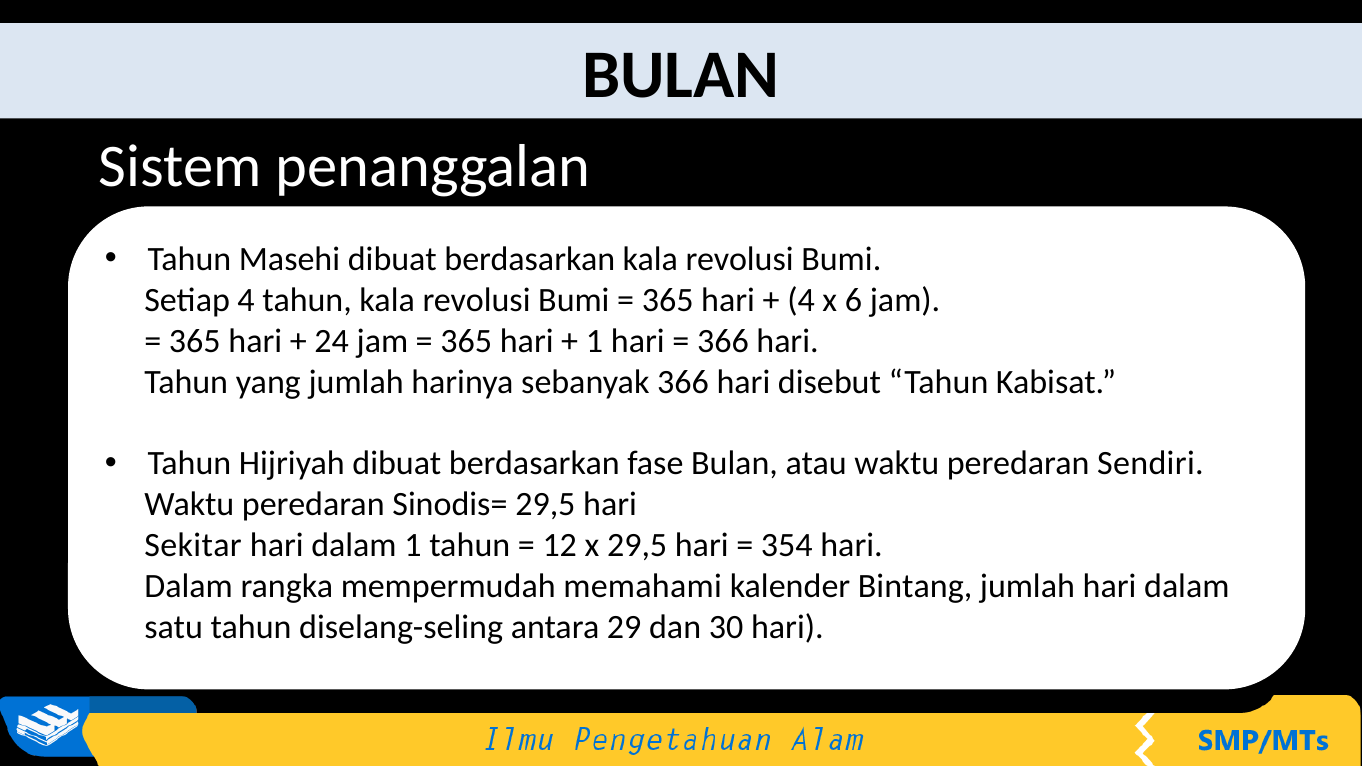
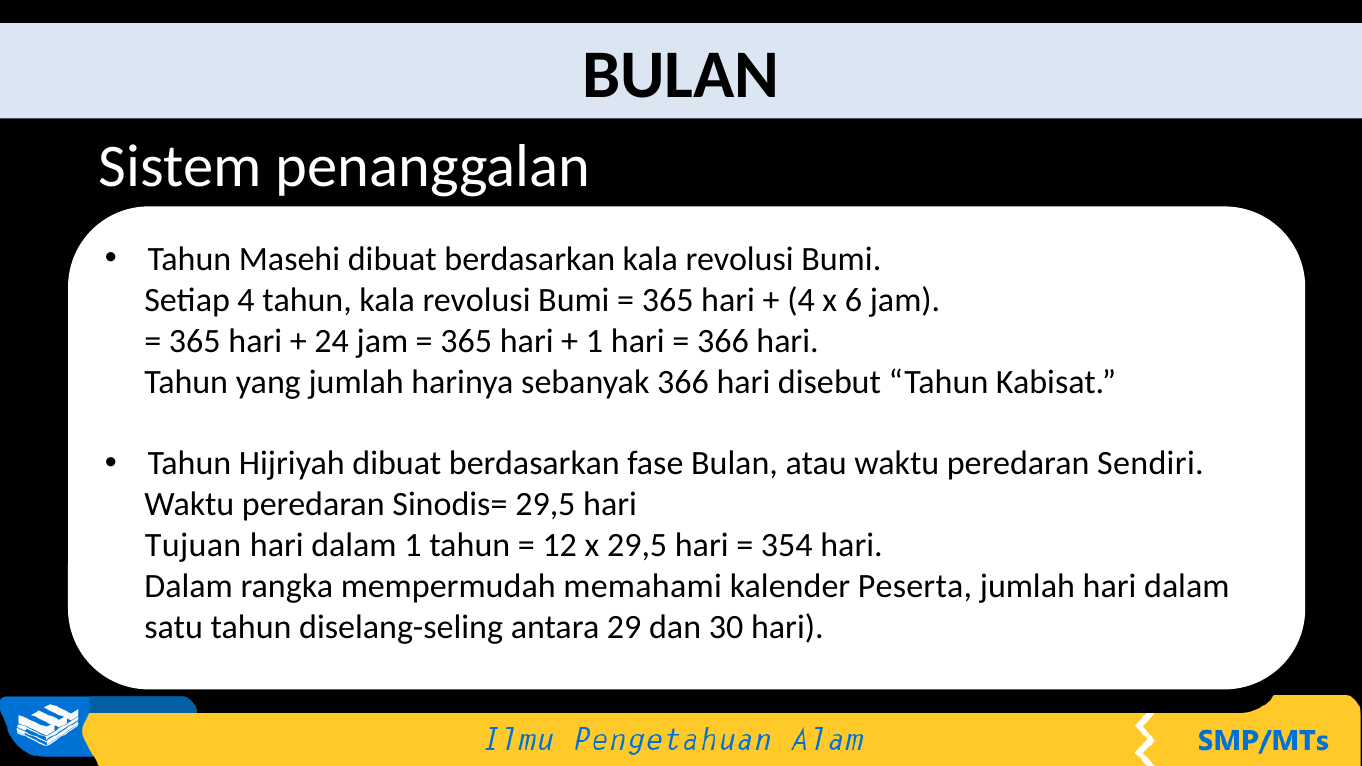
Sekitar: Sekitar -> Tujuan
Bintang: Bintang -> Peserta
